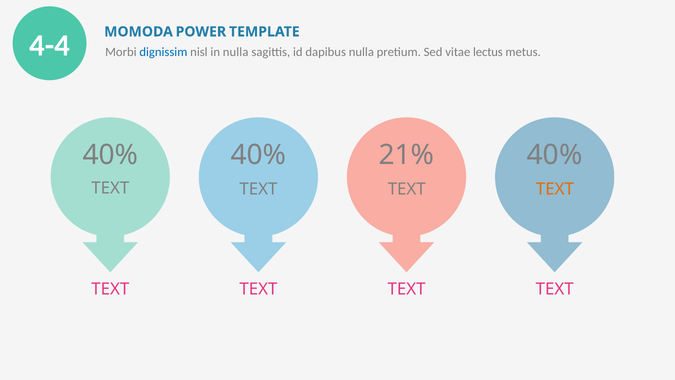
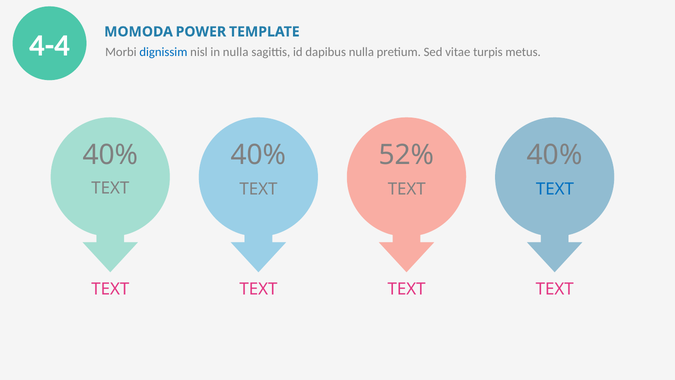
lectus: lectus -> turpis
21%: 21% -> 52%
TEXT at (555, 189) colour: orange -> blue
